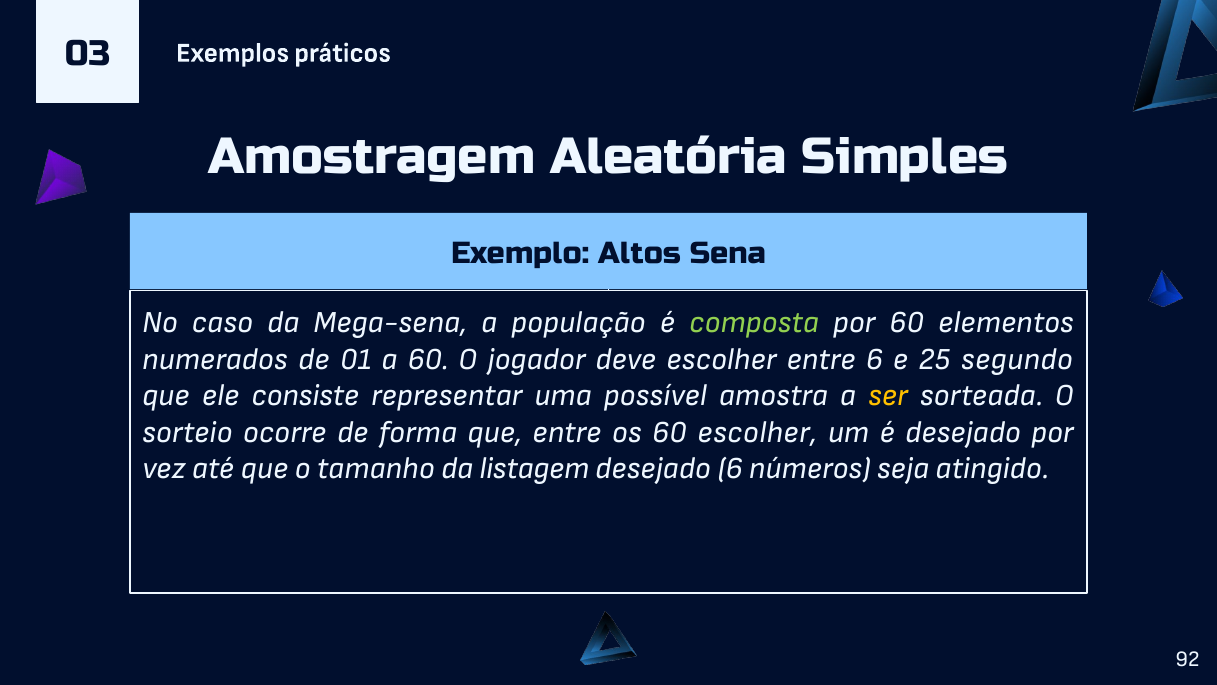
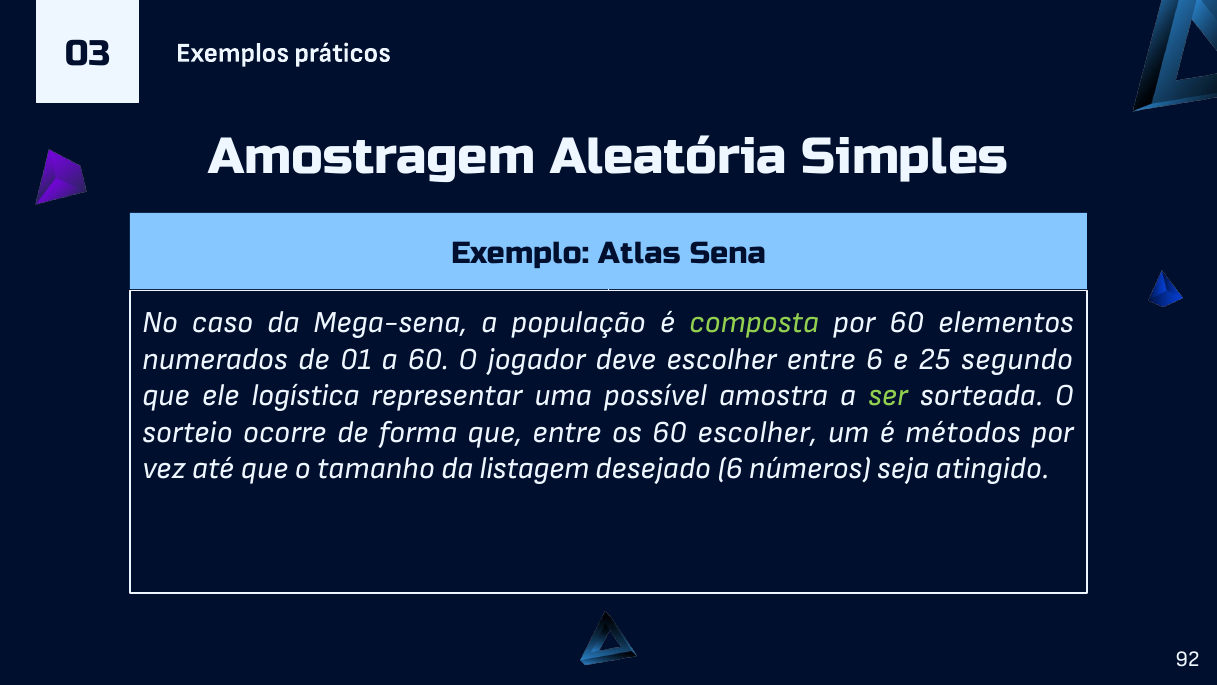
Altos: Altos -> Atlas
consiste: consiste -> logística
ser colour: yellow -> light green
é desejado: desejado -> métodos
